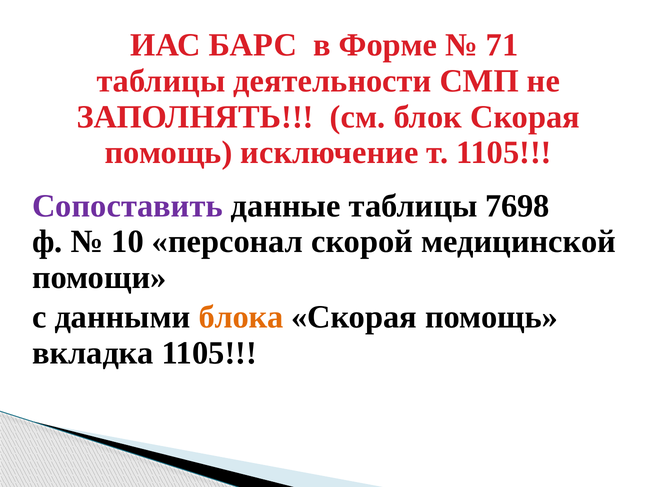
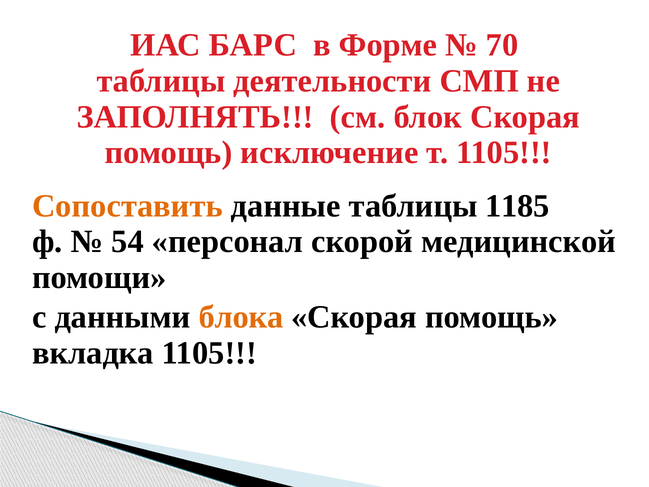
71: 71 -> 70
Сопоставить colour: purple -> orange
7698: 7698 -> 1185
10: 10 -> 54
